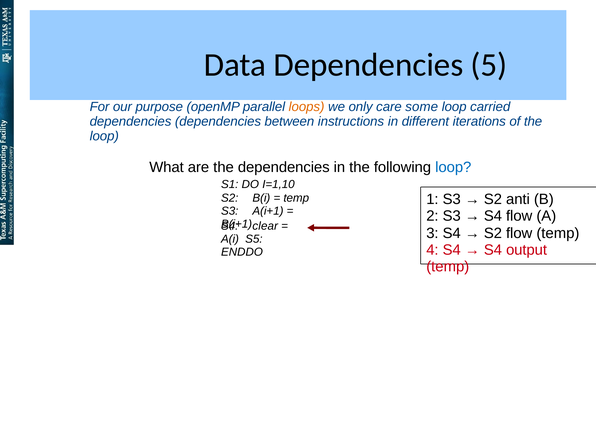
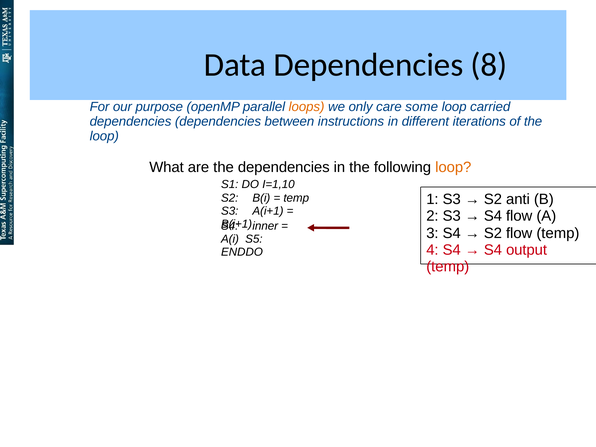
5: 5 -> 8
loop at (453, 167) colour: blue -> orange
clear: clear -> inner
